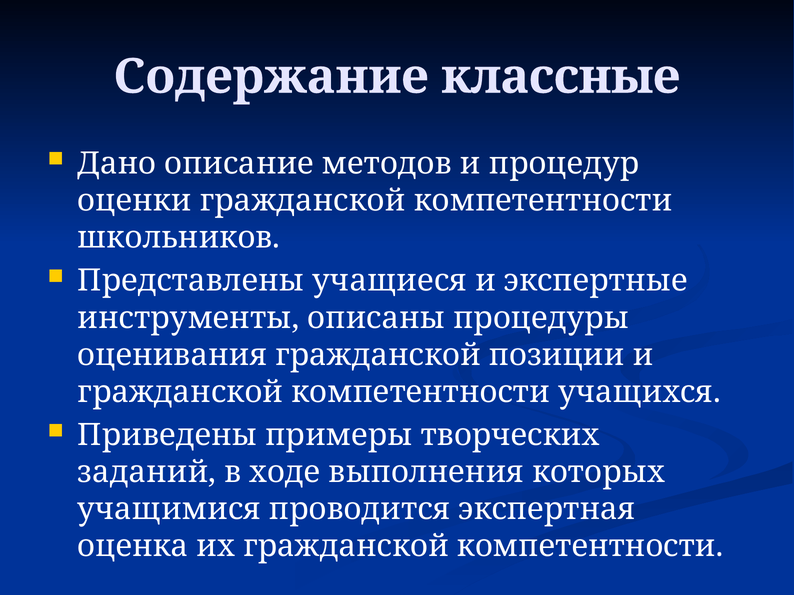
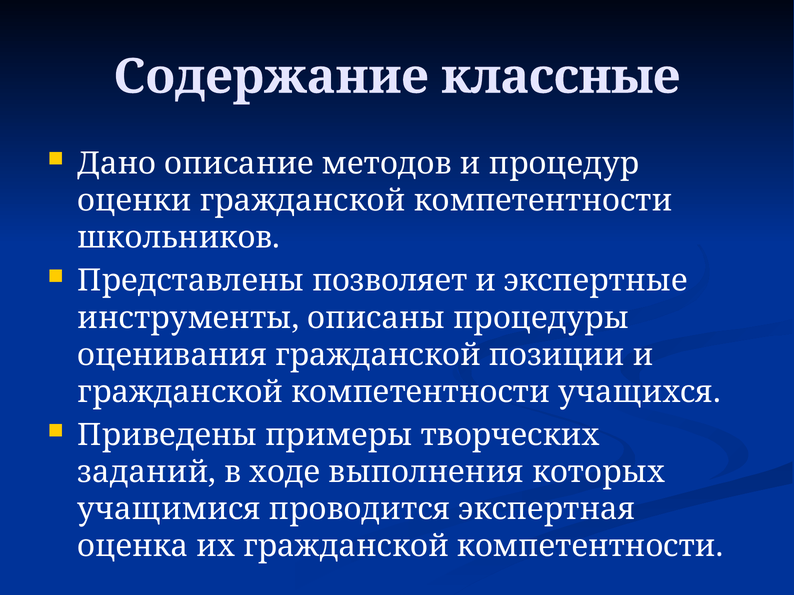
учащиеся: учащиеся -> позволяет
